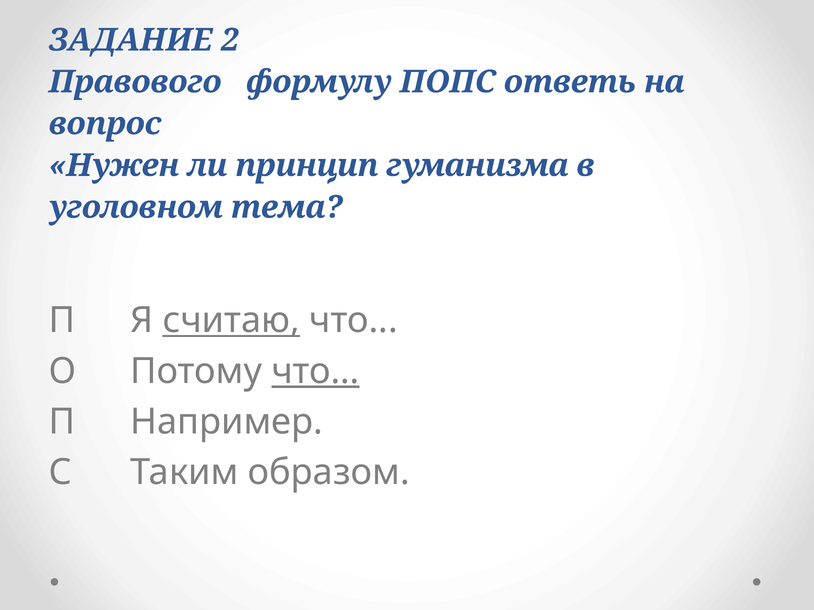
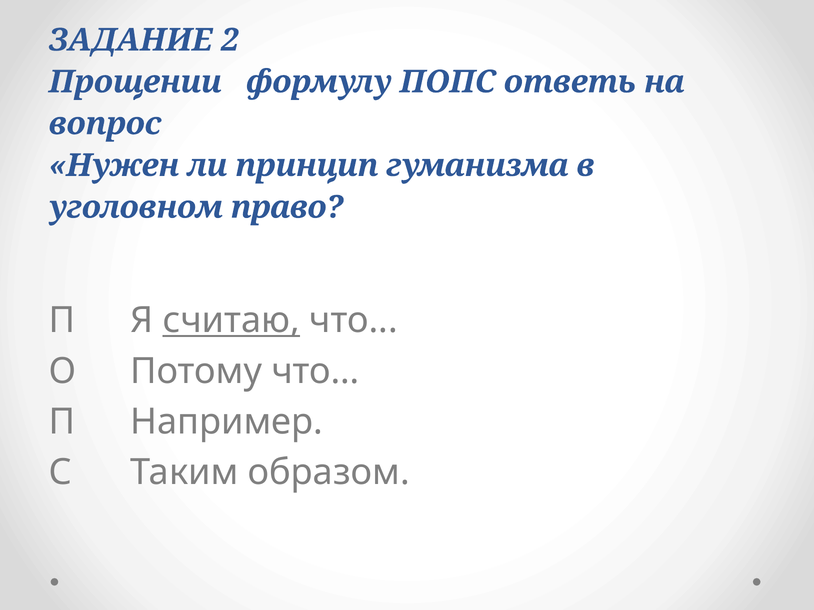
Правового: Правового -> Прощении
тема: тема -> право
что… underline: present -> none
